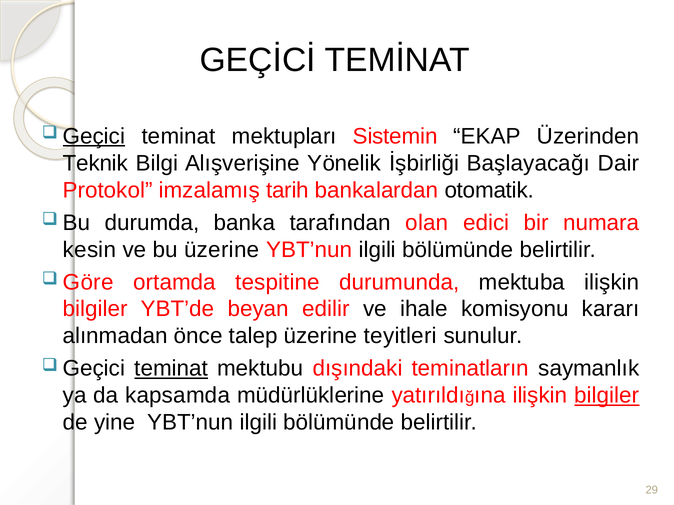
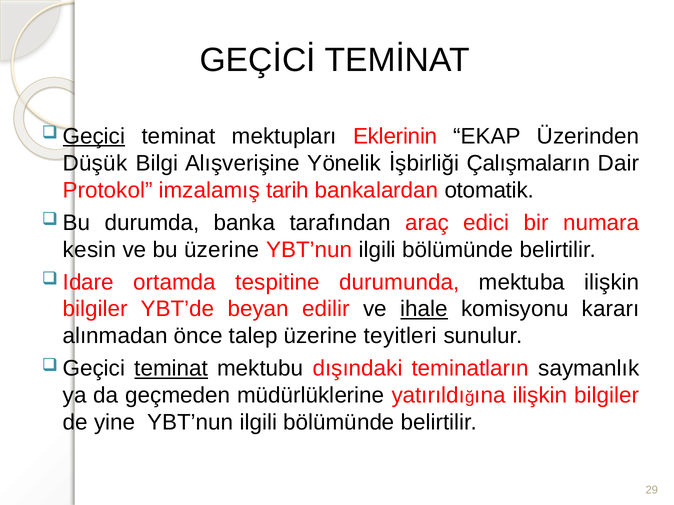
Sistemin: Sistemin -> Eklerinin
Teknik: Teknik -> Düşük
Başlayacağı: Başlayacağı -> Çalışmaların
olan: olan -> araç
Göre: Göre -> Idare
ihale underline: none -> present
kapsamda: kapsamda -> geçmeden
bilgiler at (607, 396) underline: present -> none
